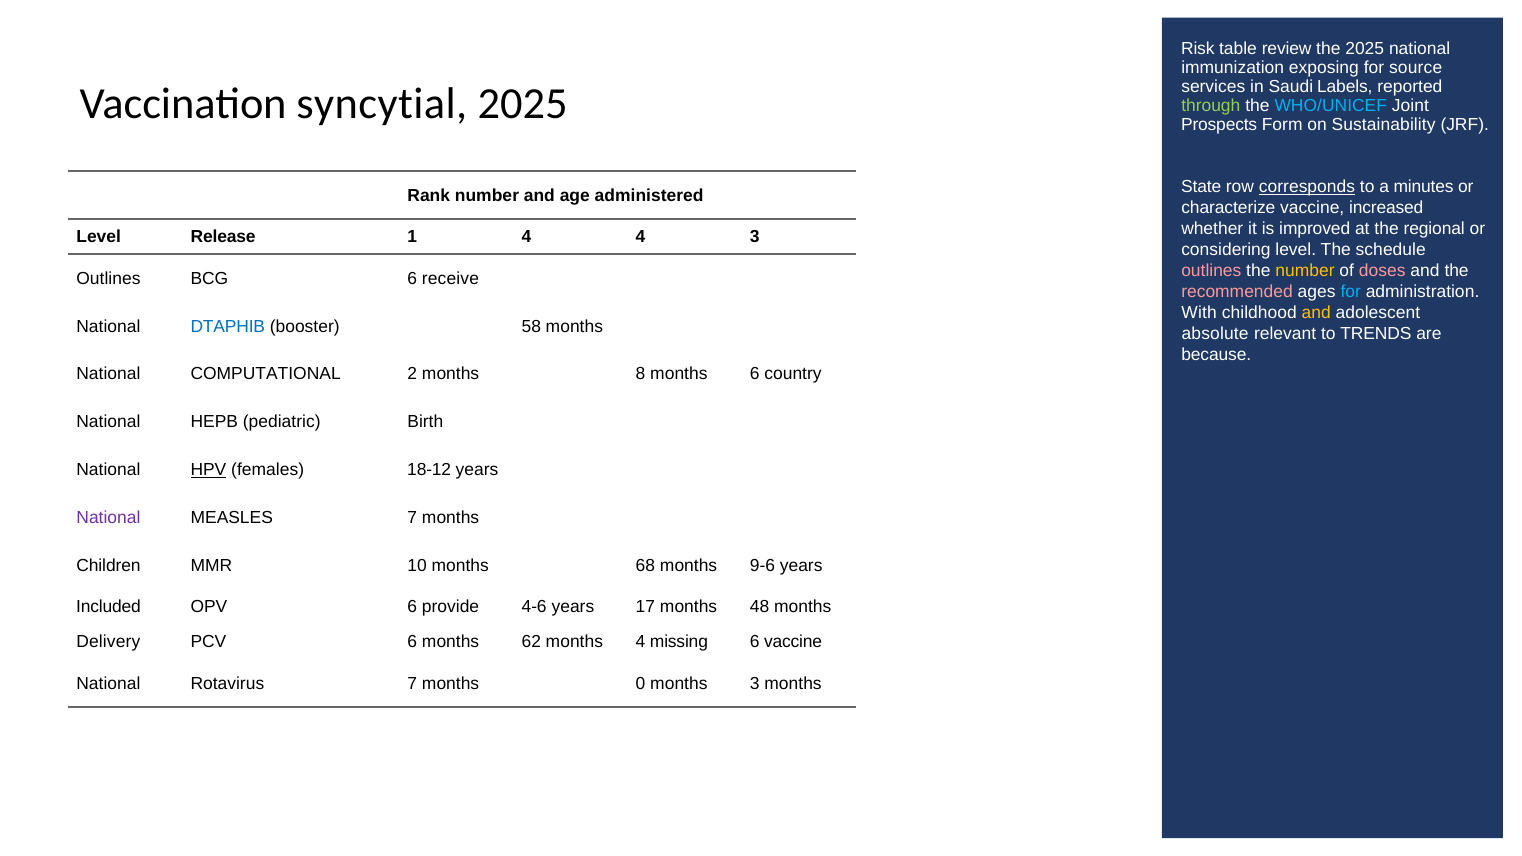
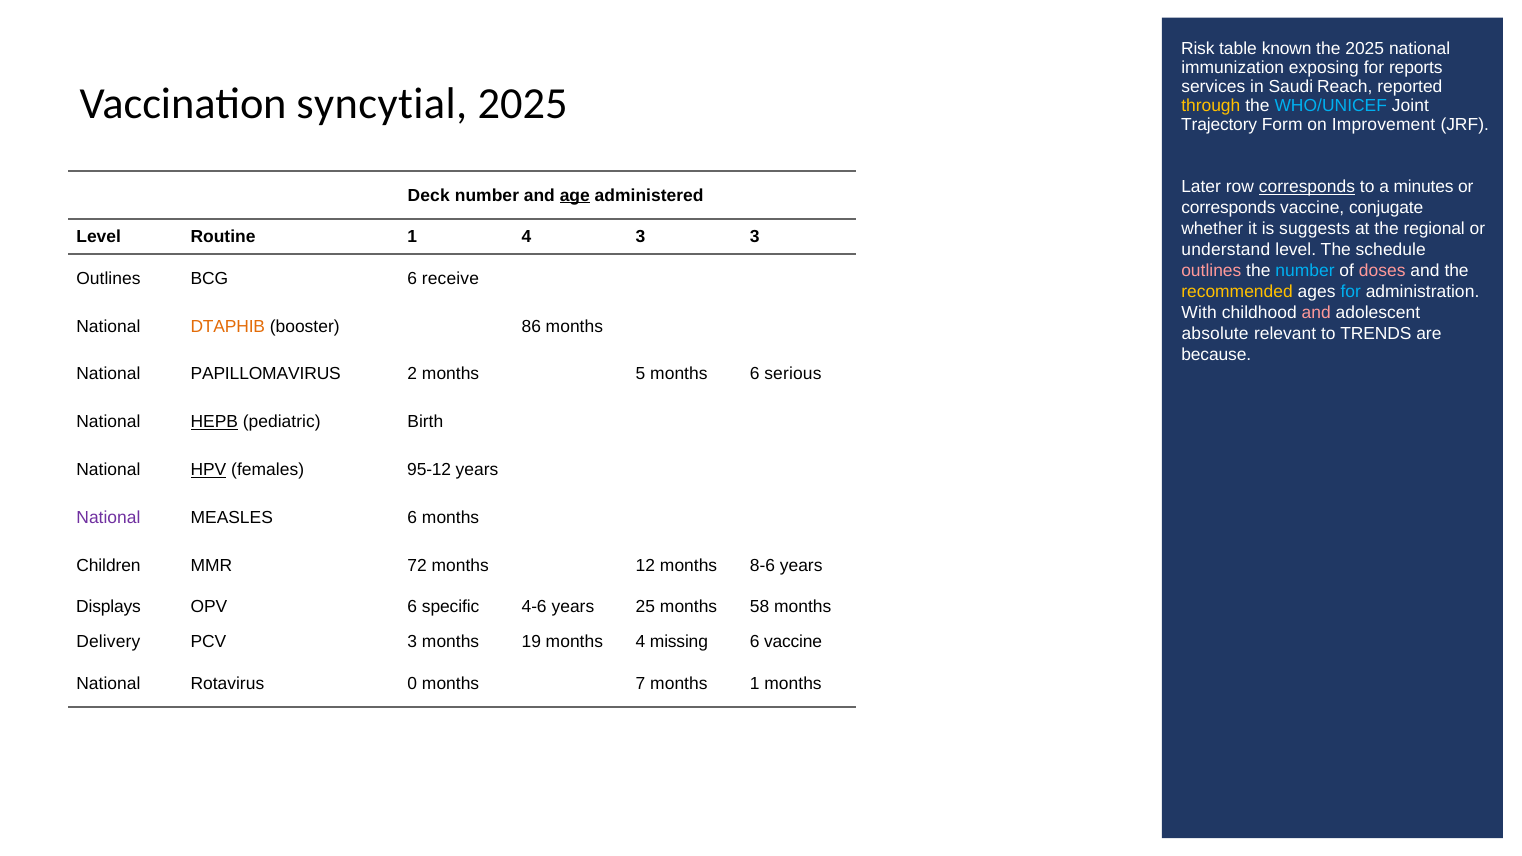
review: review -> known
source: source -> reports
Labels: Labels -> Reach
through colour: light green -> yellow
Prospects: Prospects -> Trajectory
Sustainability: Sustainability -> Improvement
State: State -> Later
Rank: Rank -> Deck
age underline: none -> present
characterize at (1228, 208): characterize -> corresponds
increased: increased -> conjugate
improved: improved -> suggests
Release: Release -> Routine
4 4: 4 -> 3
considering: considering -> understand
number at (1305, 271) colour: yellow -> light blue
recommended colour: pink -> yellow
and at (1316, 313) colour: yellow -> pink
DTAPHIB colour: blue -> orange
58: 58 -> 86
COMPUTATIONAL: COMPUTATIONAL -> PAPILLOMAVIRUS
8: 8 -> 5
country: country -> serious
HEPB underline: none -> present
18-12: 18-12 -> 95-12
MEASLES 7: 7 -> 6
10: 10 -> 72
68: 68 -> 12
9-6: 9-6 -> 8-6
Included: Included -> Displays
provide: provide -> specific
17: 17 -> 25
48: 48 -> 58
PCV 6: 6 -> 3
62: 62 -> 19
Rotavirus 7: 7 -> 0
0: 0 -> 7
months 3: 3 -> 1
